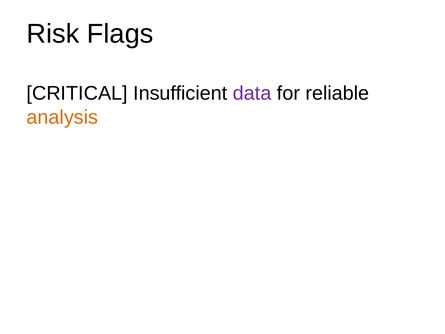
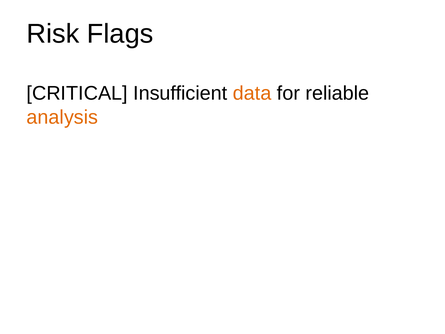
data colour: purple -> orange
